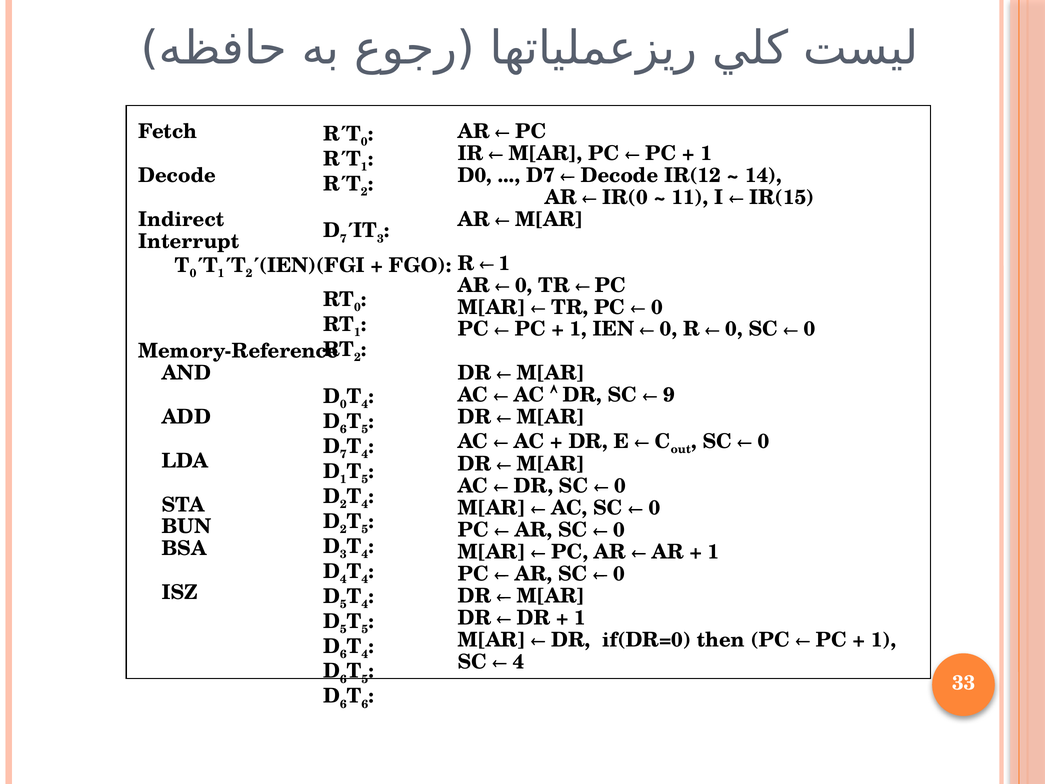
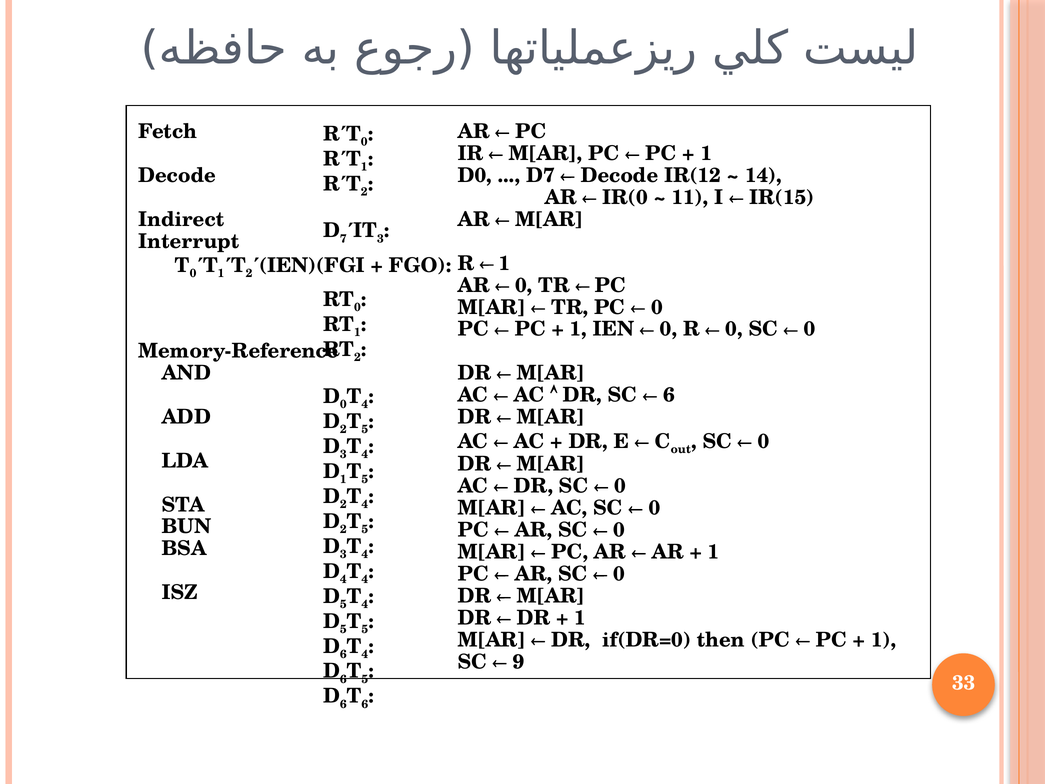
9 at (669, 395): 9 -> 6
6 at (343, 429): 6 -> 2
7 at (343, 454): 7 -> 3
4 at (519, 662): 4 -> 9
